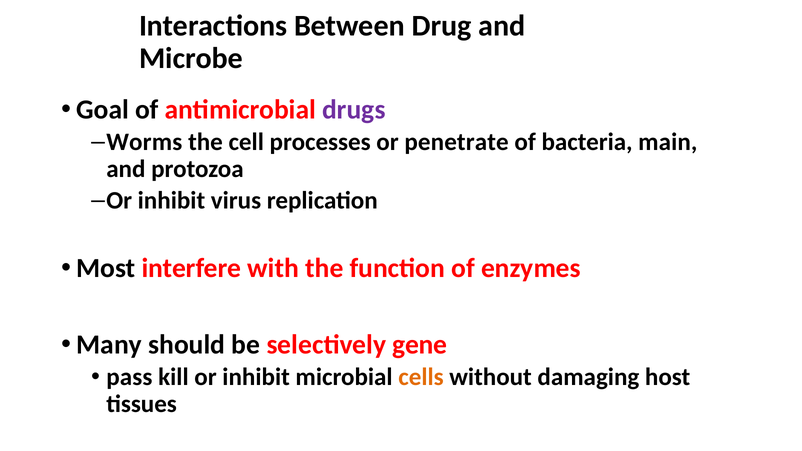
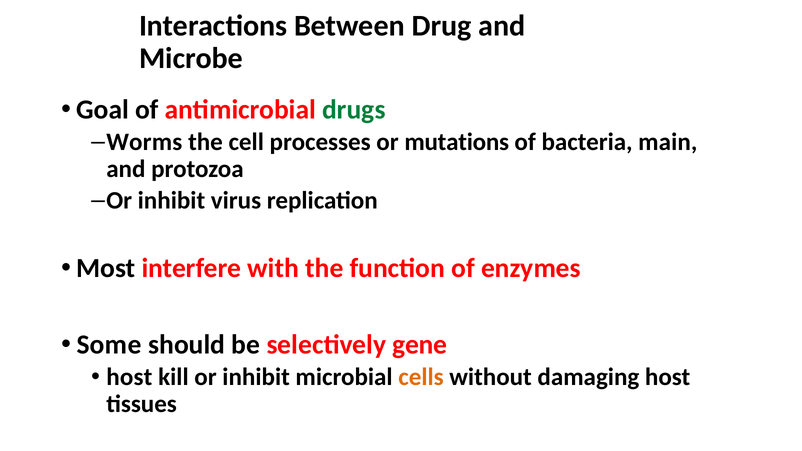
drugs colour: purple -> green
penetrate: penetrate -> mutations
Many: Many -> Some
pass at (129, 377): pass -> host
